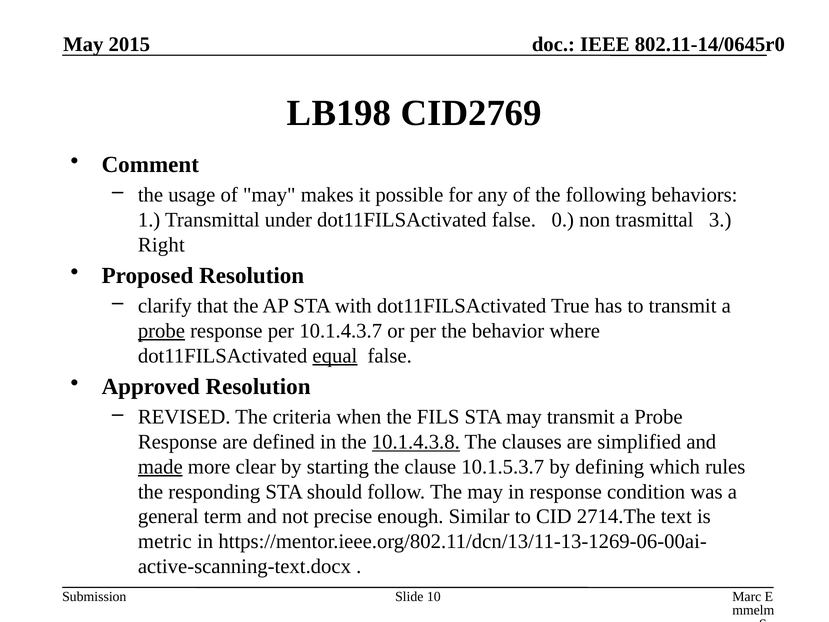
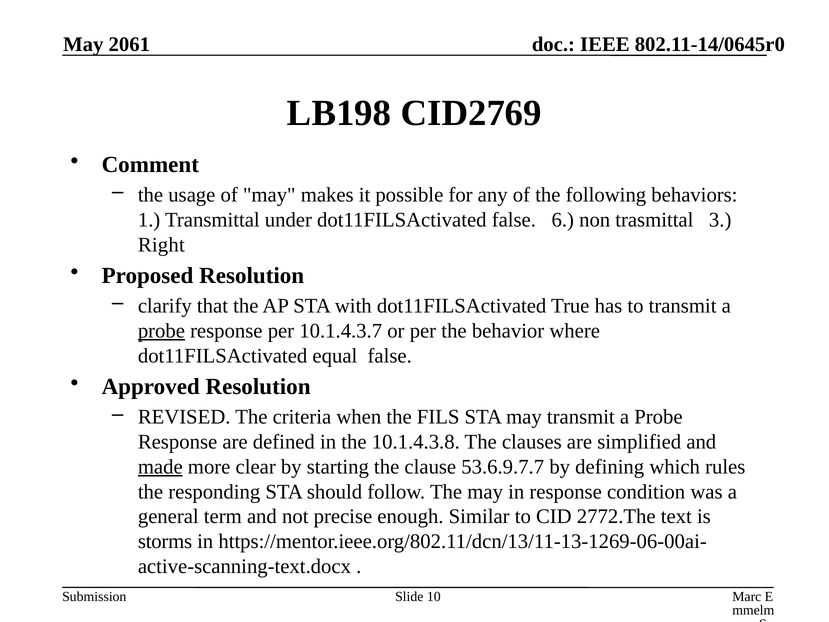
2015: 2015 -> 2061
0: 0 -> 6
equal underline: present -> none
10.1.4.3.8 underline: present -> none
10.1.5.3.7: 10.1.5.3.7 -> 53.6.9.7.7
2714.The: 2714.The -> 2772.The
metric: metric -> storms
